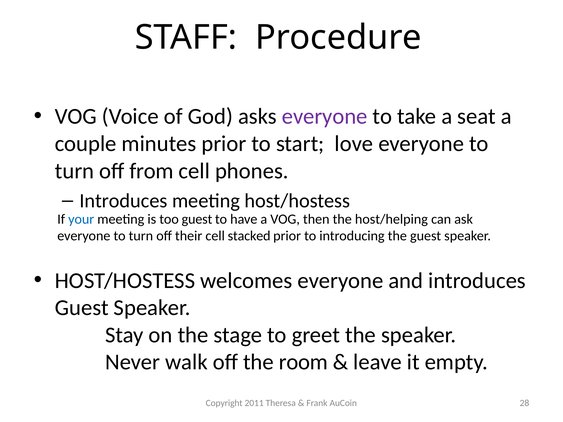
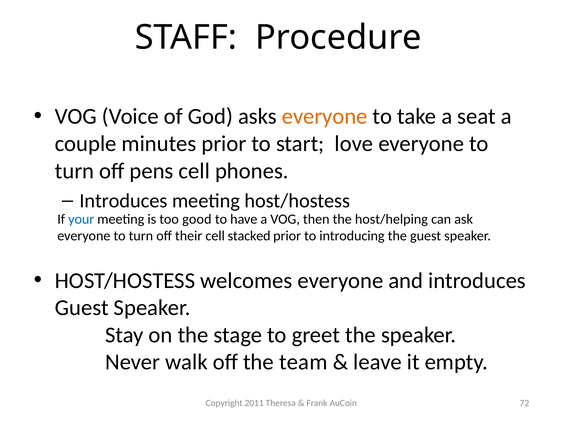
everyone at (325, 117) colour: purple -> orange
from: from -> pens
too guest: guest -> good
room: room -> team
28: 28 -> 72
